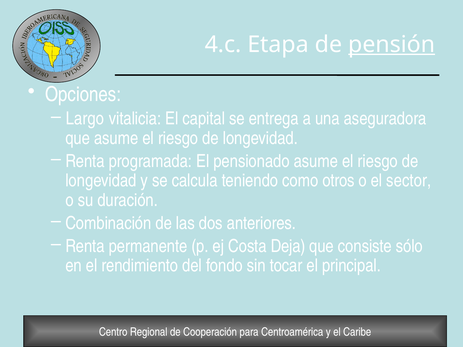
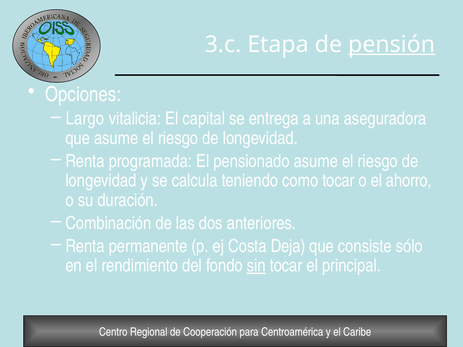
4.c: 4.c -> 3.c
como otros: otros -> tocar
sector: sector -> ahorro
sin underline: none -> present
